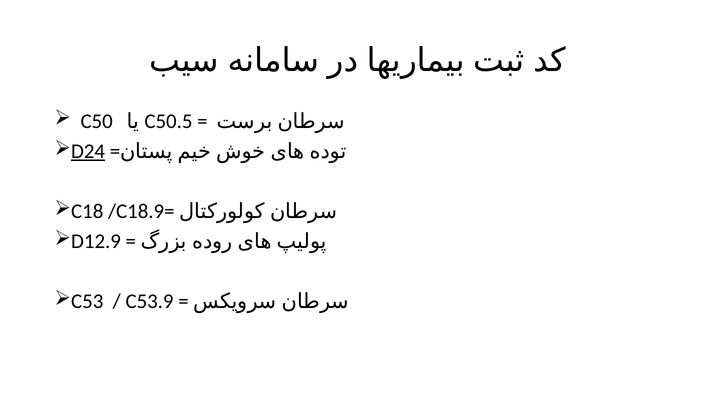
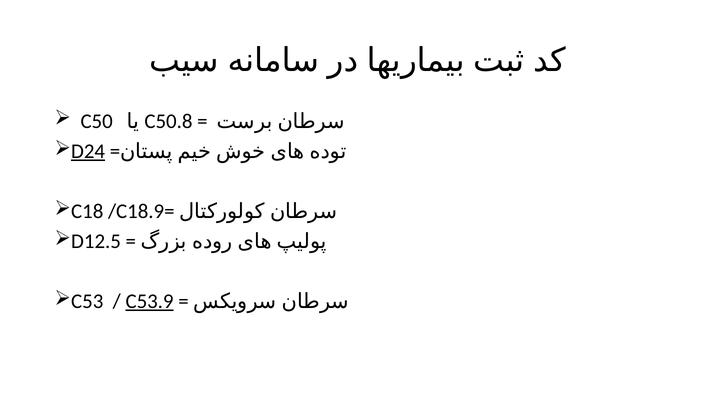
C50.5: C50.5 -> C50.8
D12.9: D12.9 -> D12.5
C53.9 underline: none -> present
